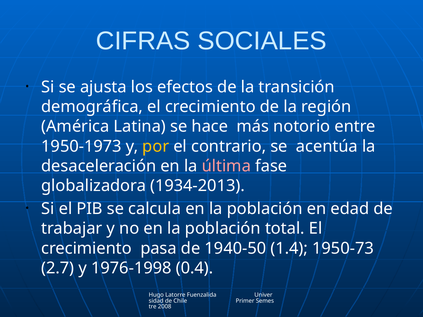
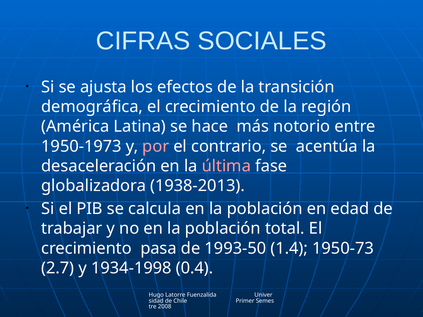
por colour: yellow -> pink
1934-2013: 1934-2013 -> 1938-2013
1940-50: 1940-50 -> 1993-50
1976-1998: 1976-1998 -> 1934-1998
